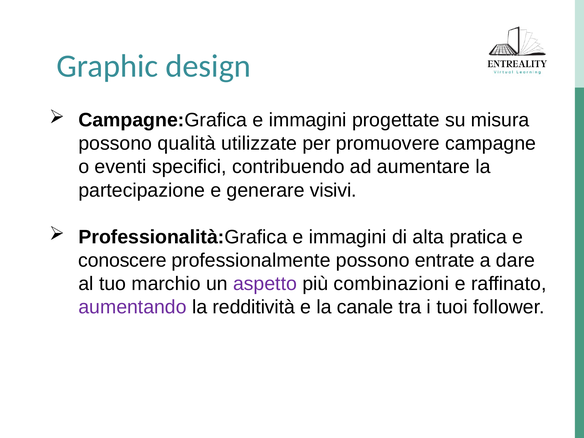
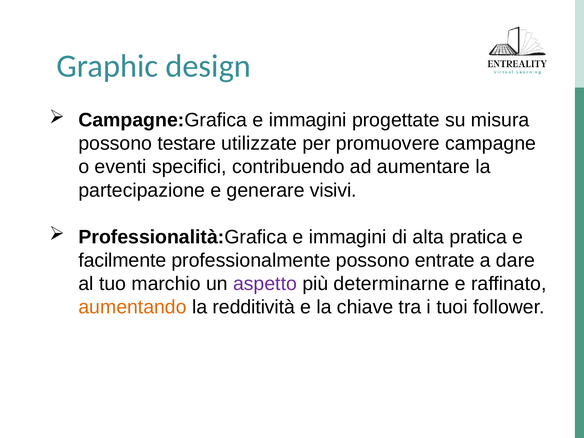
qualità: qualità -> testare
conoscere: conoscere -> facilmente
combinazioni: combinazioni -> determinarne
aumentando colour: purple -> orange
canale: canale -> chiave
